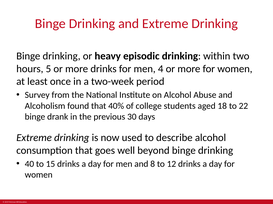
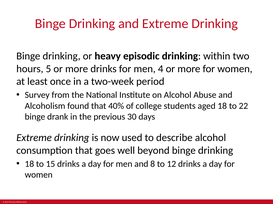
40 at (29, 164): 40 -> 18
